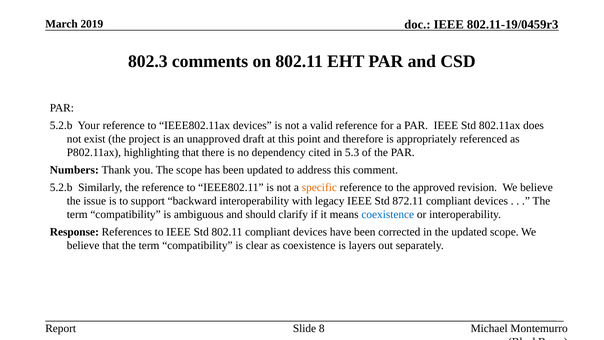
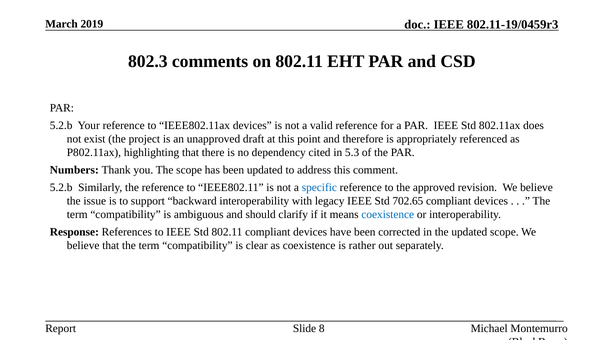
specific colour: orange -> blue
872.11: 872.11 -> 702.65
layers: layers -> rather
